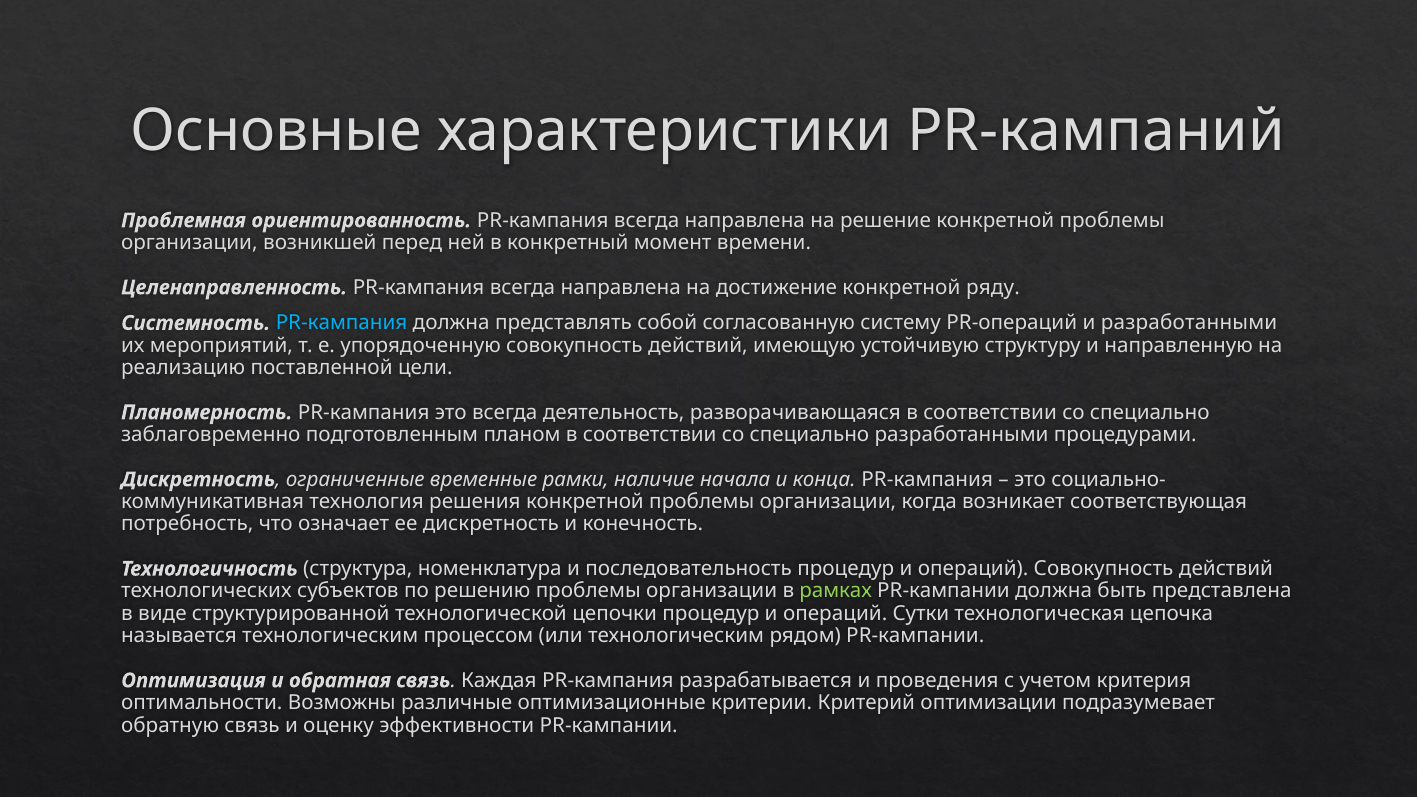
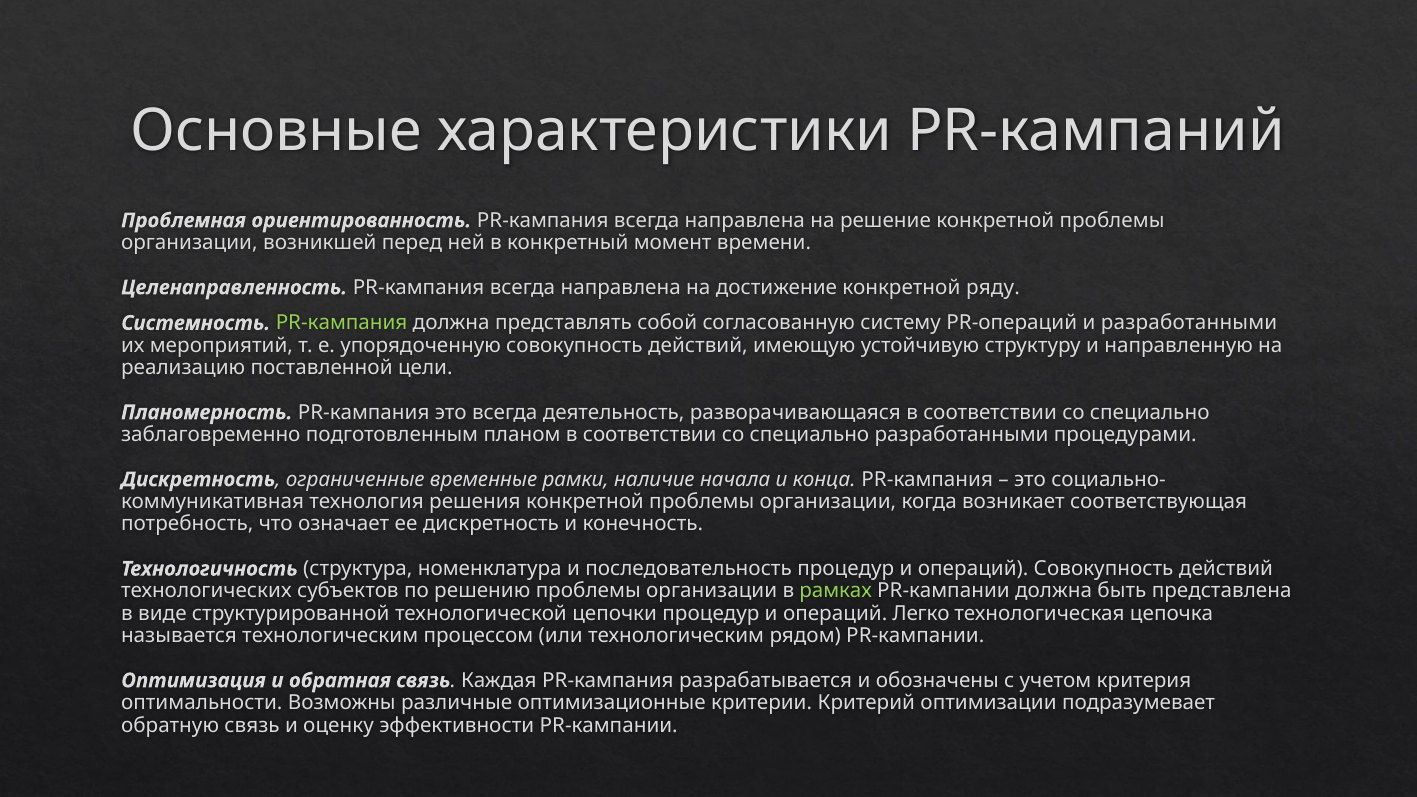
PR-кампания at (342, 323) colour: light blue -> light green
Сутки: Сутки -> Легко
проведения: проведения -> обозначены
